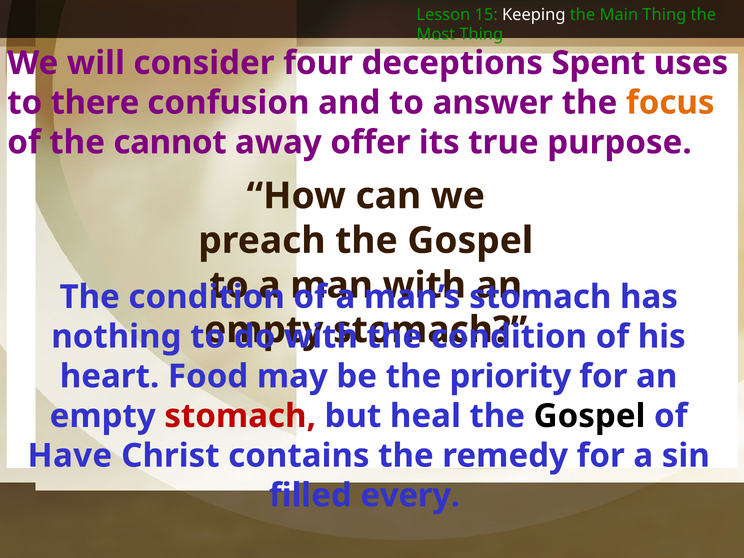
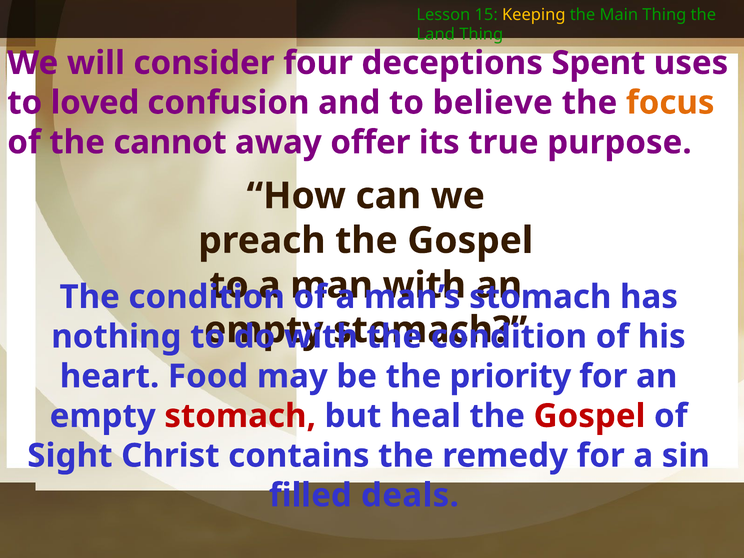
Keeping colour: white -> yellow
Most: Most -> Land
there: there -> loved
answer: answer -> believe
Gospel at (590, 416) colour: black -> red
Have: Have -> Sight
every: every -> deals
